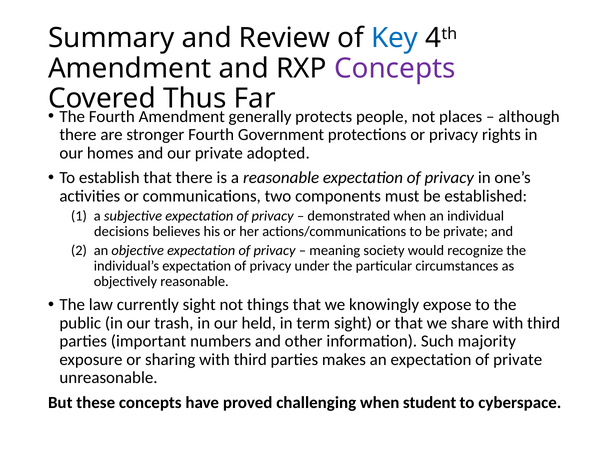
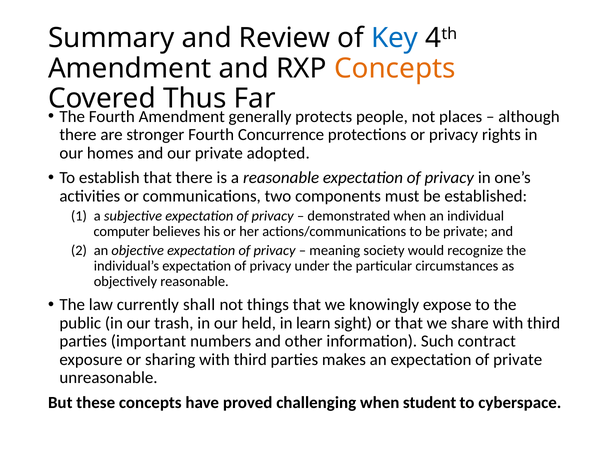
Concepts at (395, 68) colour: purple -> orange
Government: Government -> Concurrence
decisions: decisions -> computer
currently sight: sight -> shall
term: term -> learn
majority: majority -> contract
